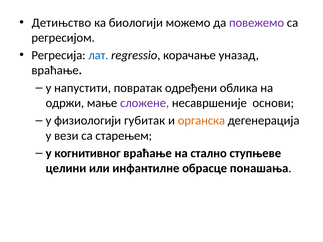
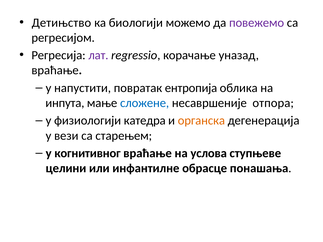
лат colour: blue -> purple
одређени: одређени -> ентропија
одржи: одржи -> инпута
сложене colour: purple -> blue
основи: основи -> отпора
губитак: губитак -> катедра
стално: стално -> услова
